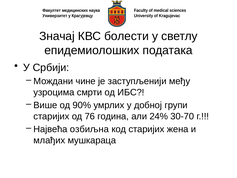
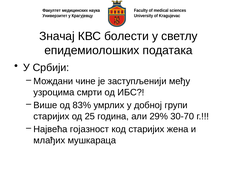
90%: 90% -> 83%
76: 76 -> 25
24%: 24% -> 29%
озбиљна: озбиљна -> гојазност
